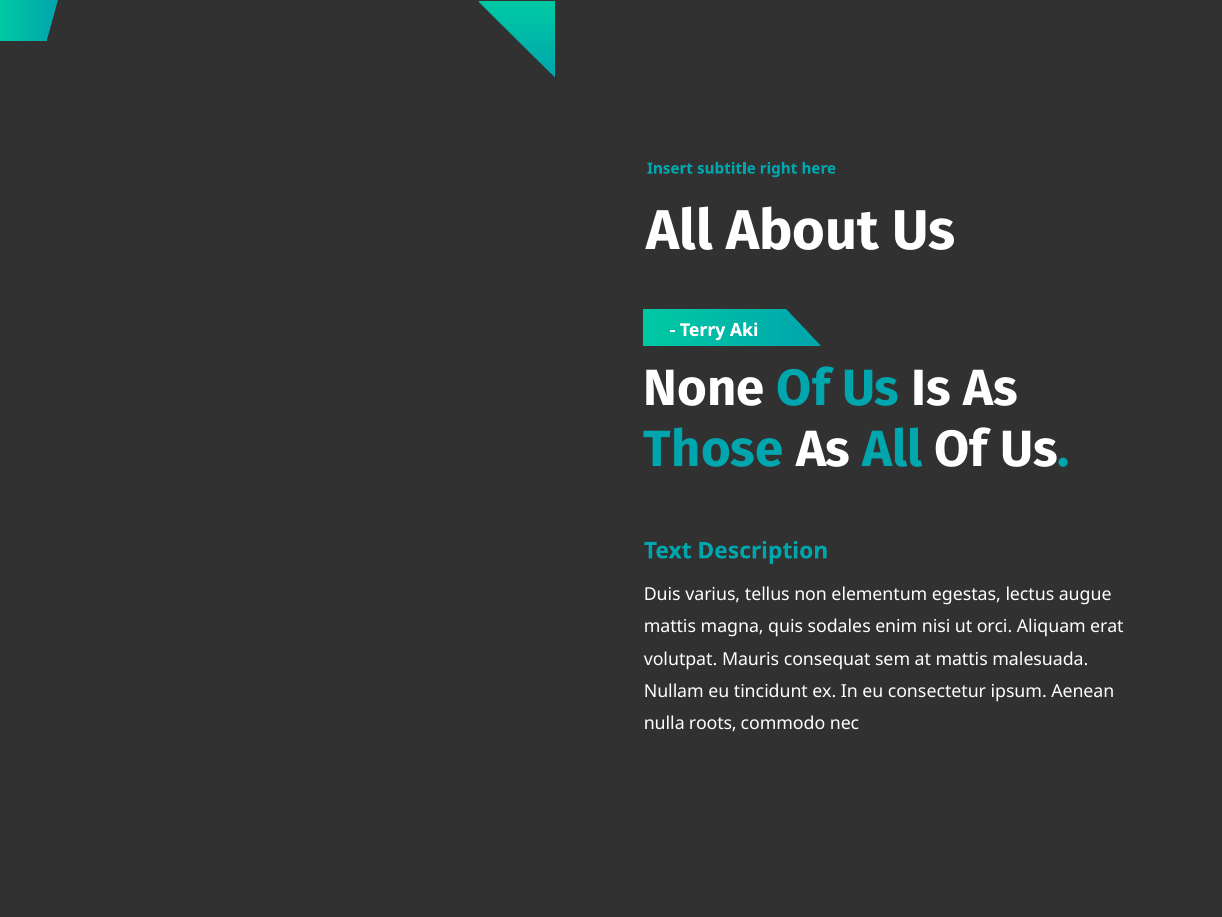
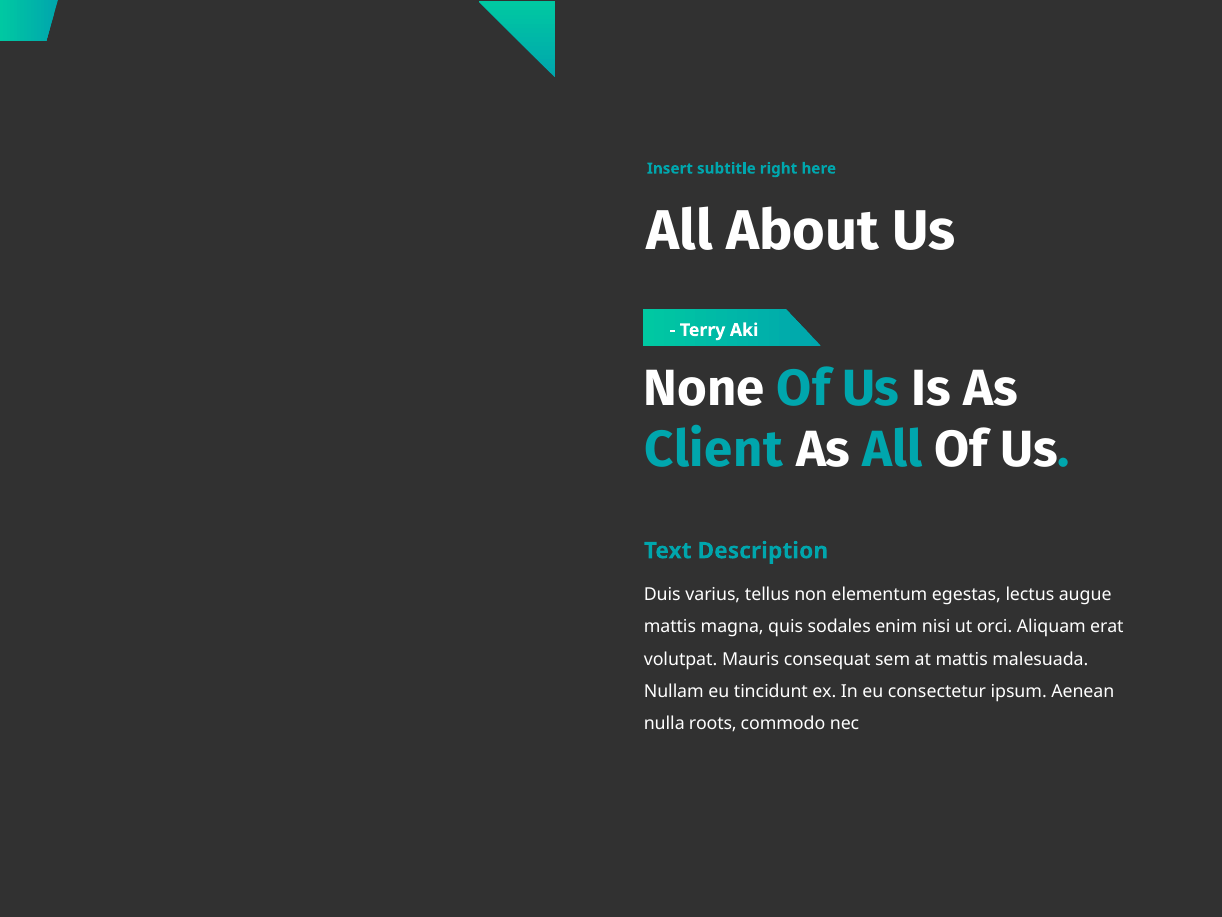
Those: Those -> Client
